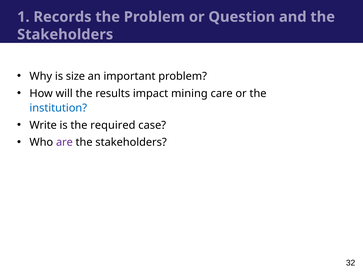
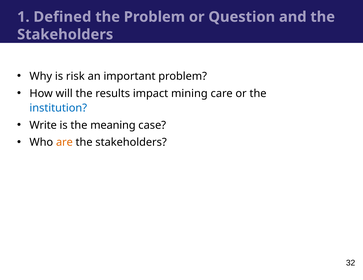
Records: Records -> Defined
size: size -> risk
required: required -> meaning
are colour: purple -> orange
